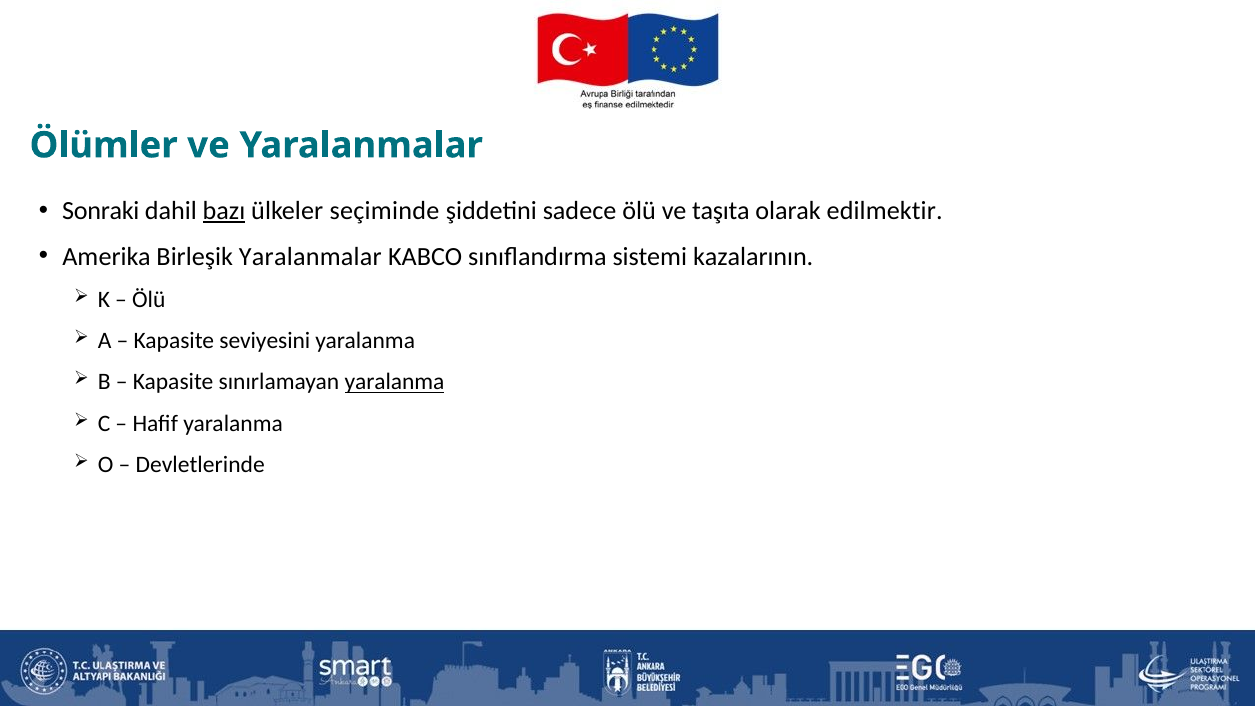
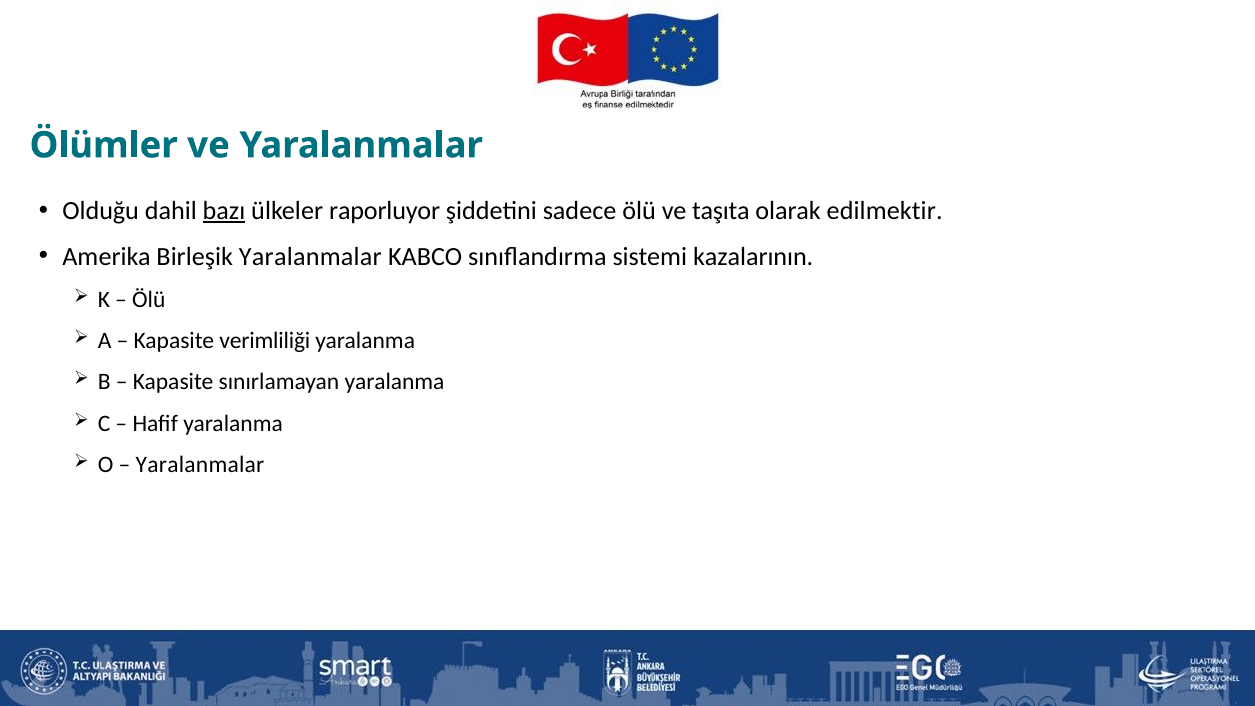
Sonraki: Sonraki -> Olduğu
seçiminde: seçiminde -> raporluyor
seviyesini: seviyesini -> verimliliği
yaralanma at (395, 382) underline: present -> none
Devletlerinde at (200, 465): Devletlerinde -> Yaralanmalar
